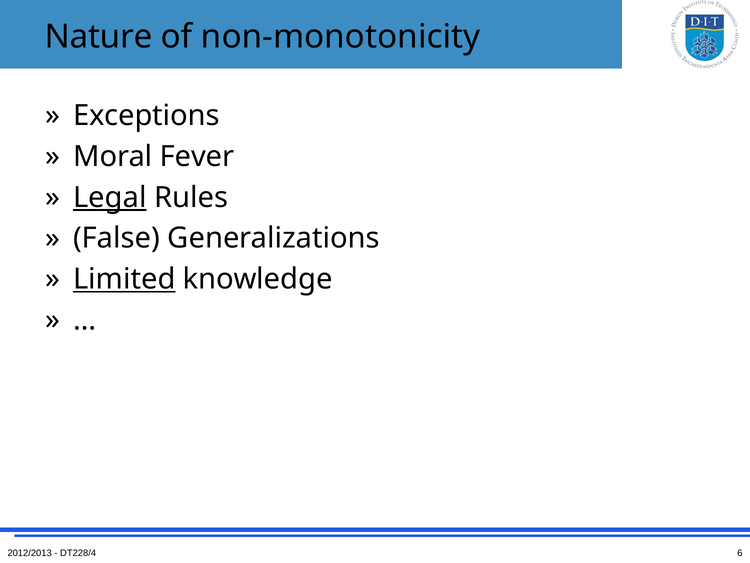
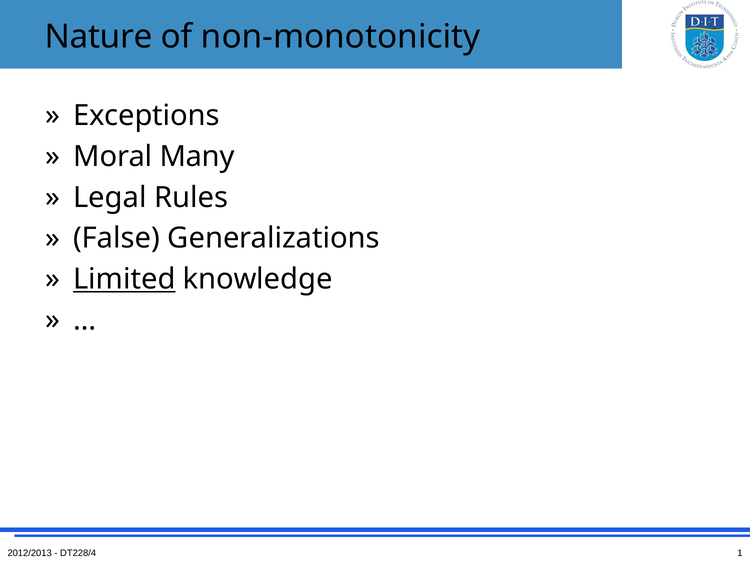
Fever: Fever -> Many
Legal underline: present -> none
6: 6 -> 1
